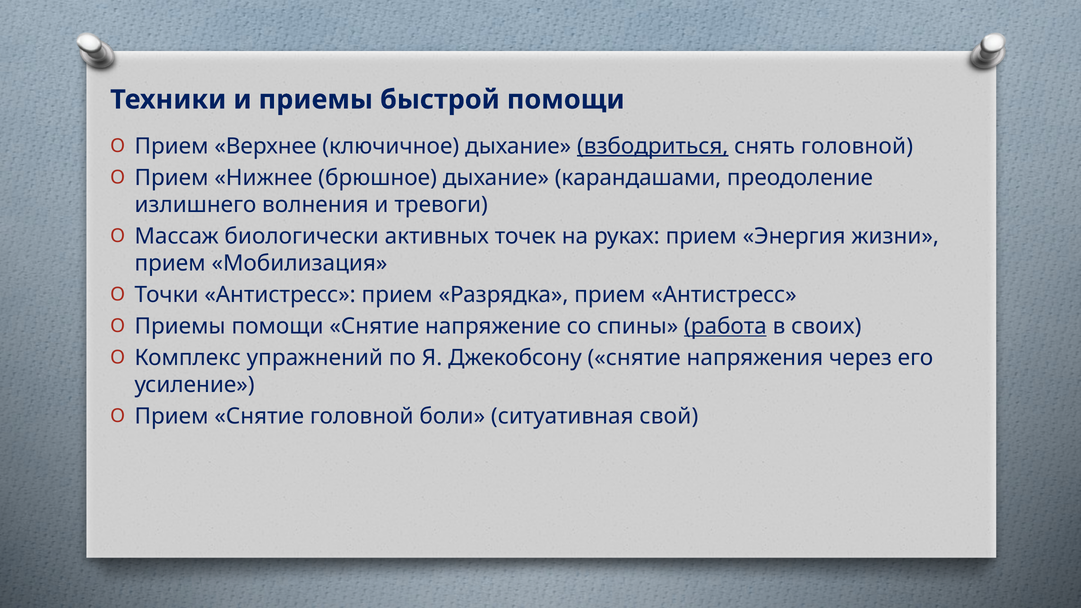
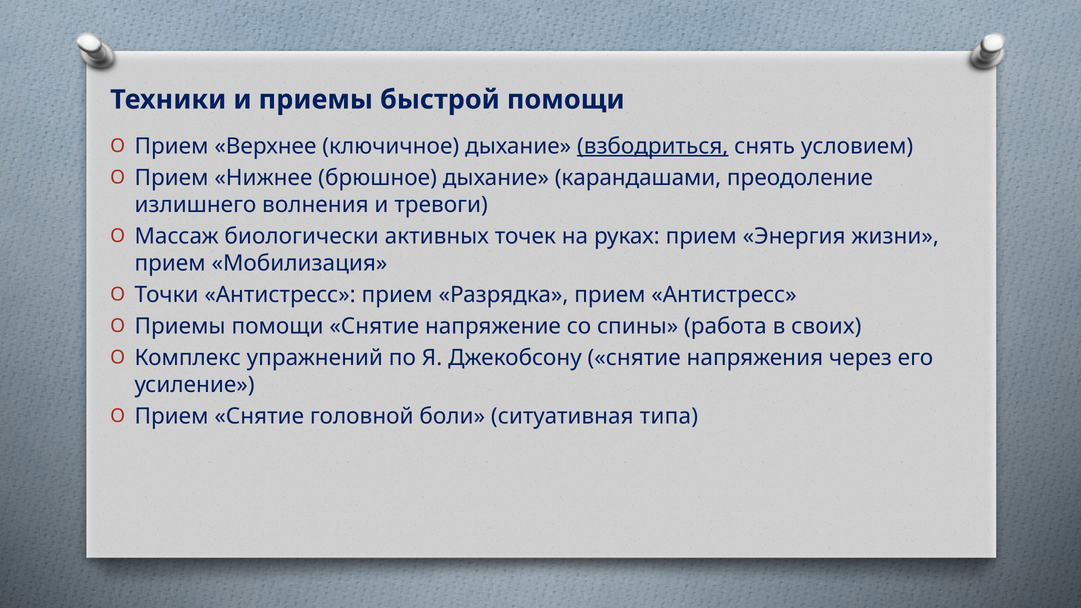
снять головной: головной -> условием
работа underline: present -> none
свой: свой -> типа
